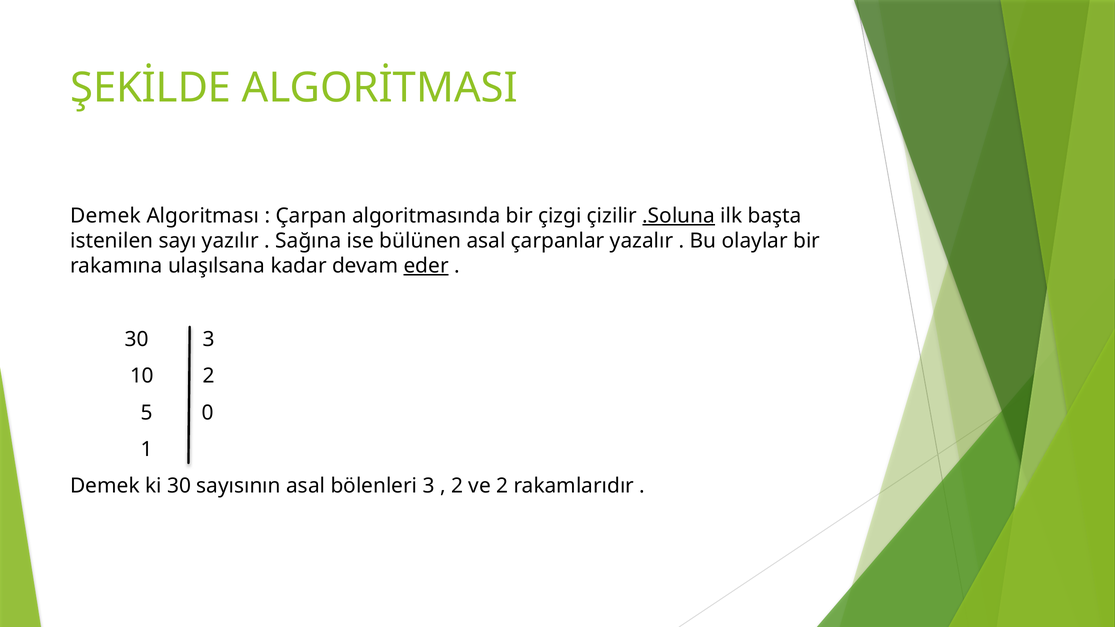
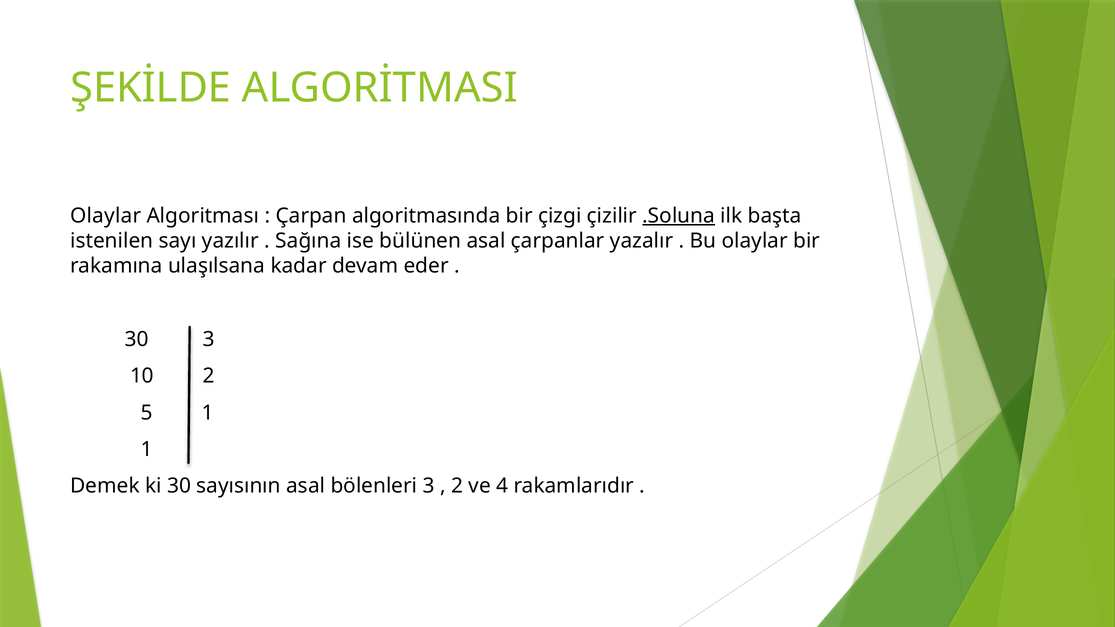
Demek at (106, 216): Demek -> Olaylar
eder underline: present -> none
5 0: 0 -> 1
ve 2: 2 -> 4
